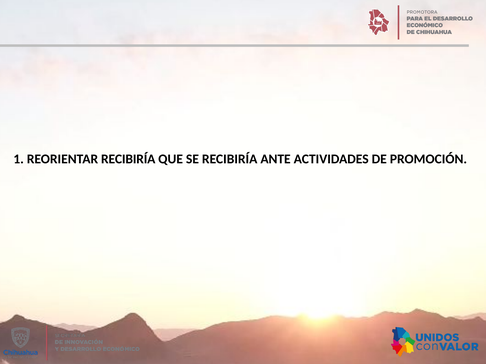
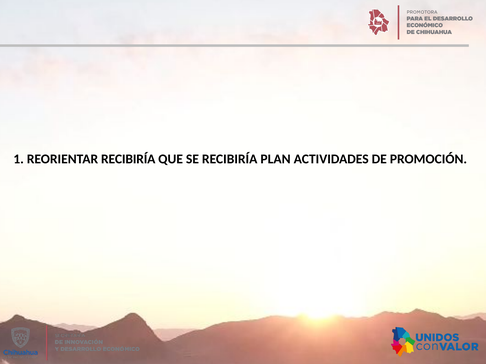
ANTE: ANTE -> PLAN
